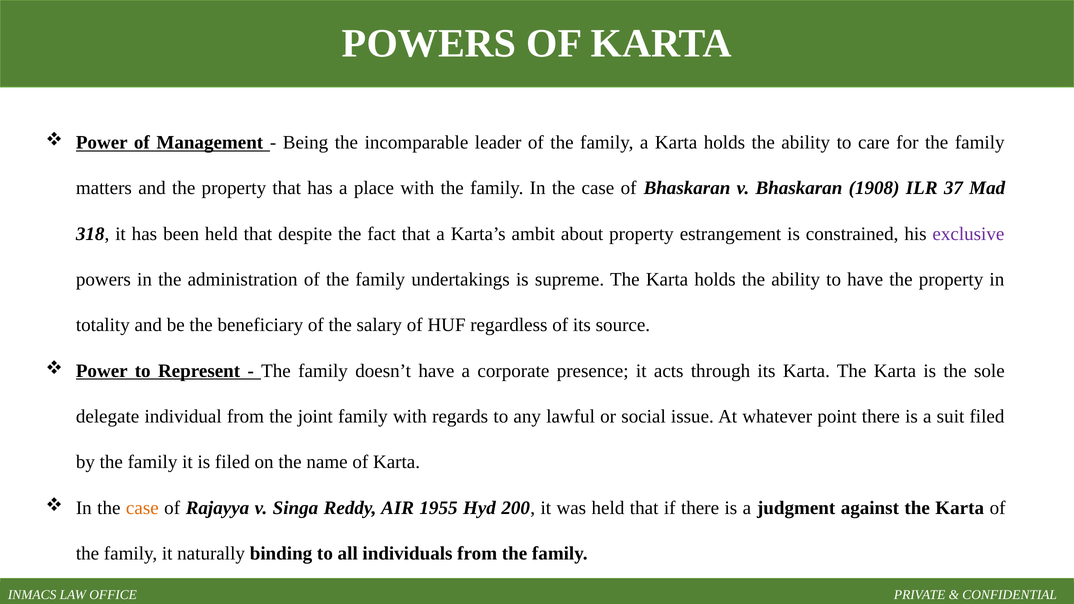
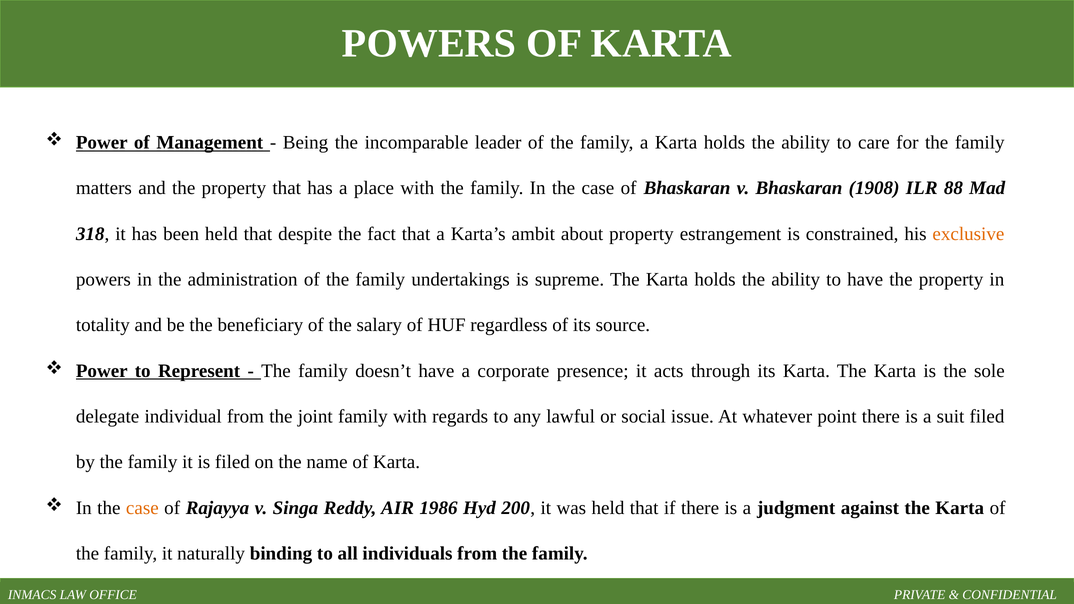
37: 37 -> 88
exclusive colour: purple -> orange
1955: 1955 -> 1986
